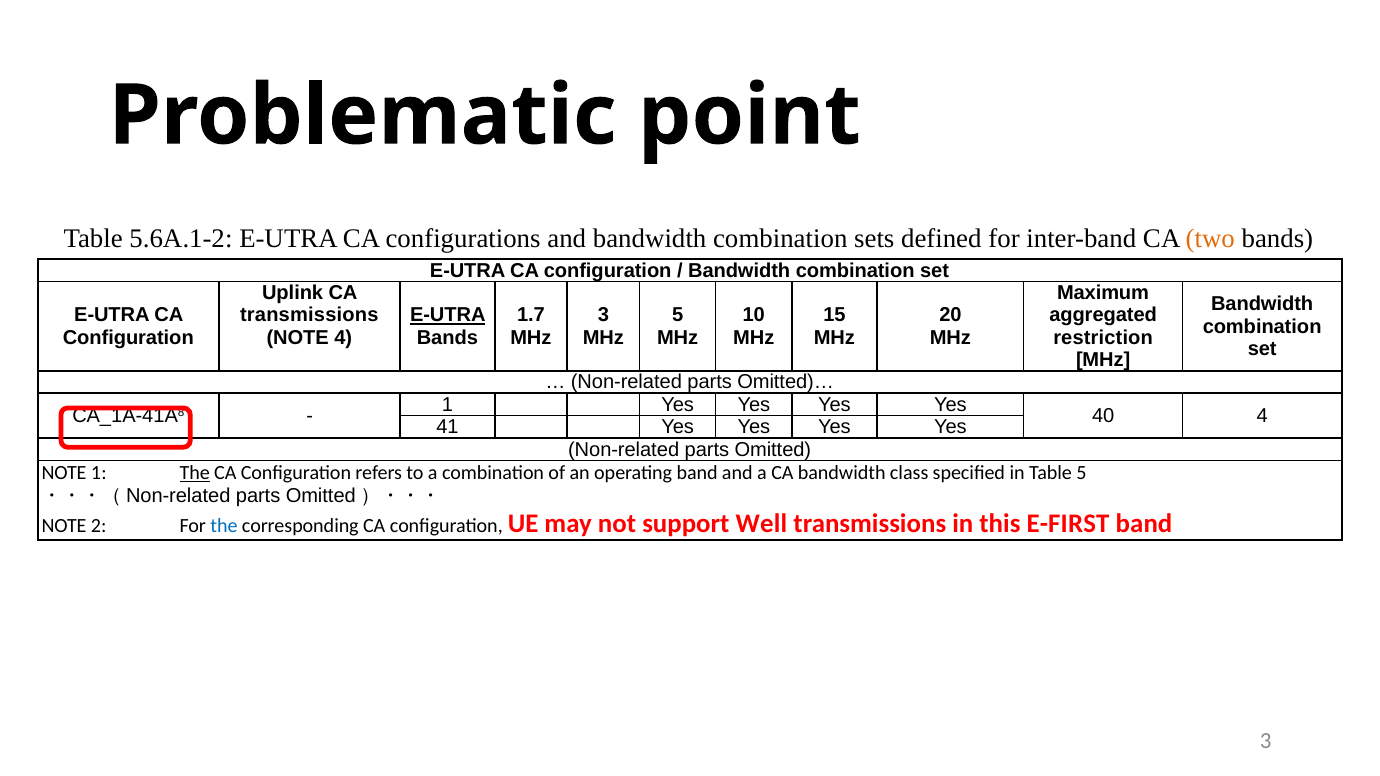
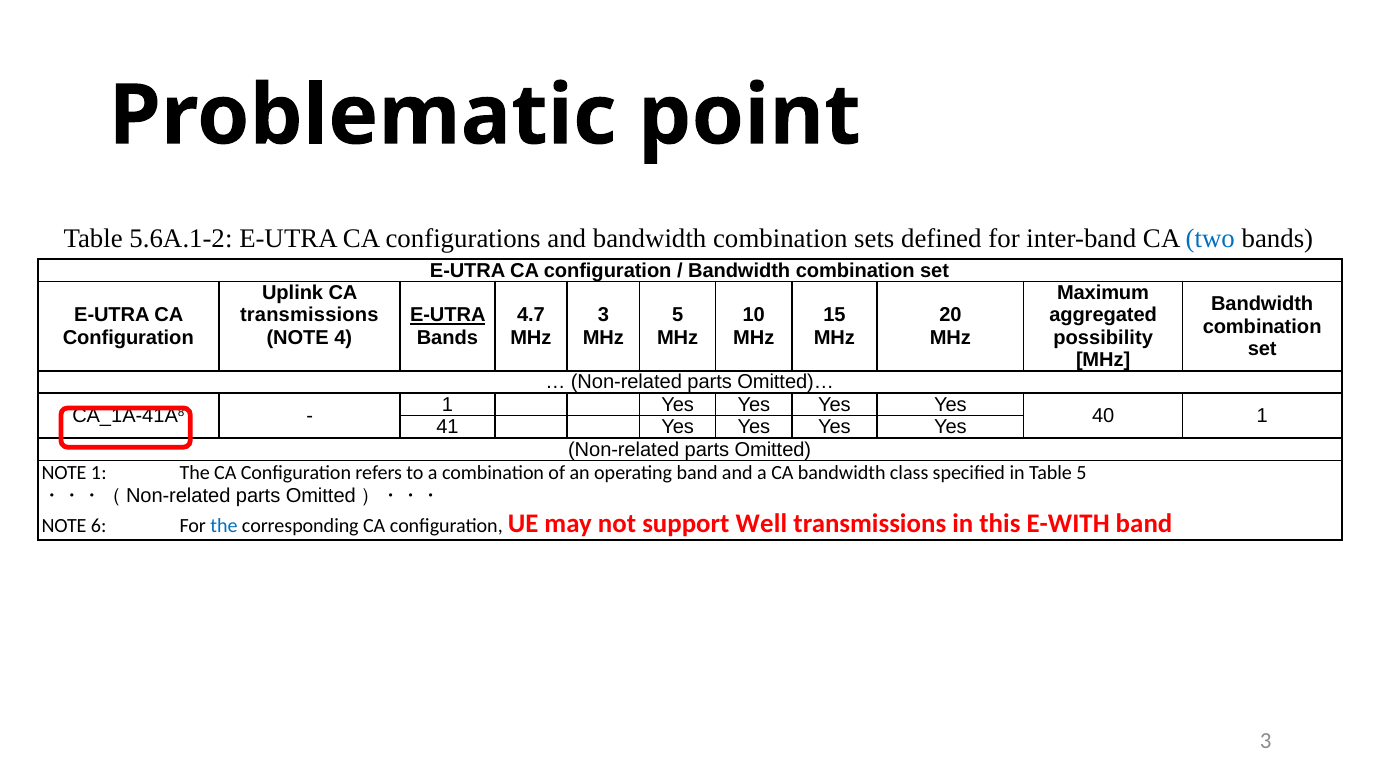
two colour: orange -> blue
1.7: 1.7 -> 4.7
restriction: restriction -> possibility
40 4: 4 -> 1
The at (195, 473) underline: present -> none
2: 2 -> 6
E-FIRST: E-FIRST -> E-WITH
